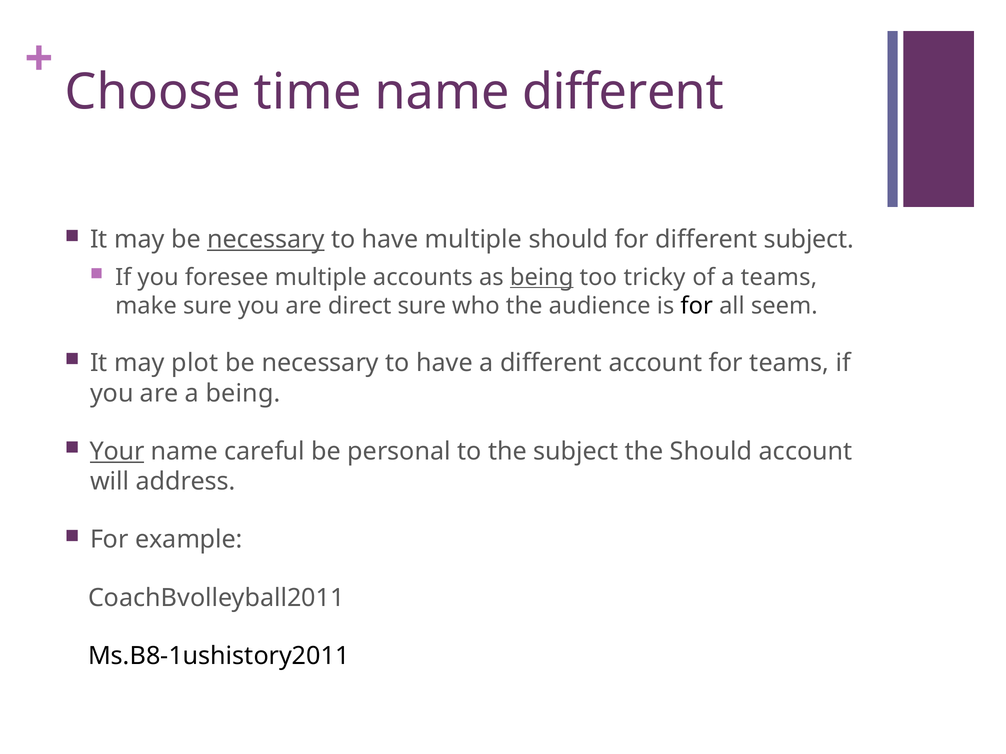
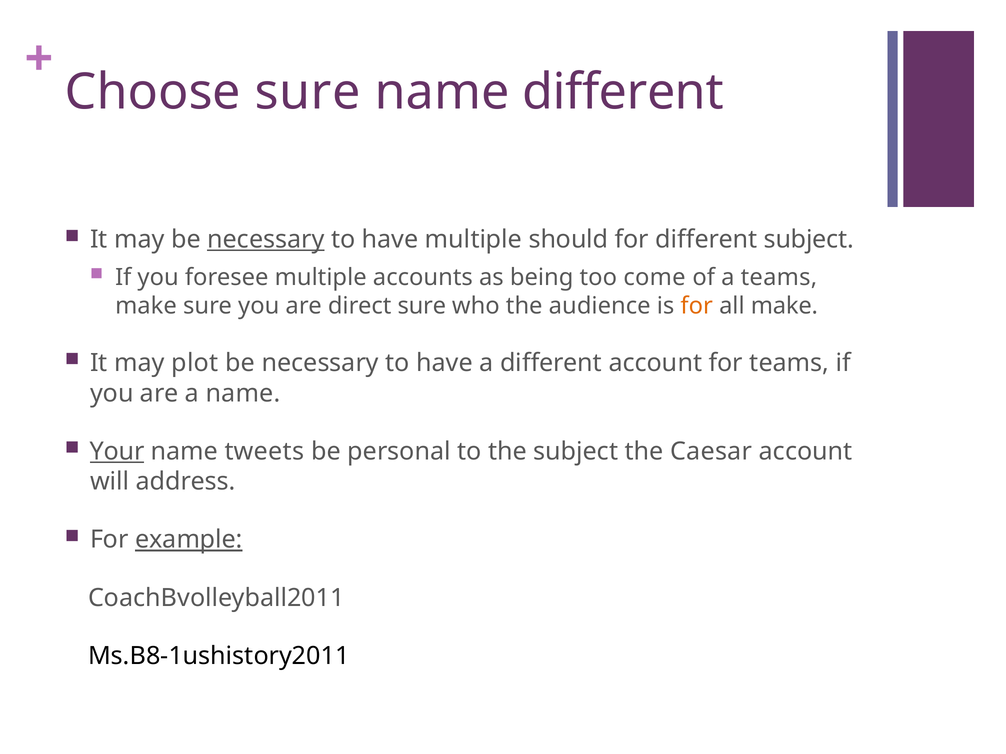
Choose time: time -> sure
being at (542, 277) underline: present -> none
tricky: tricky -> come
for at (697, 306) colour: black -> orange
all seem: seem -> make
a being: being -> name
careful: careful -> tweets
the Should: Should -> Caesar
example underline: none -> present
